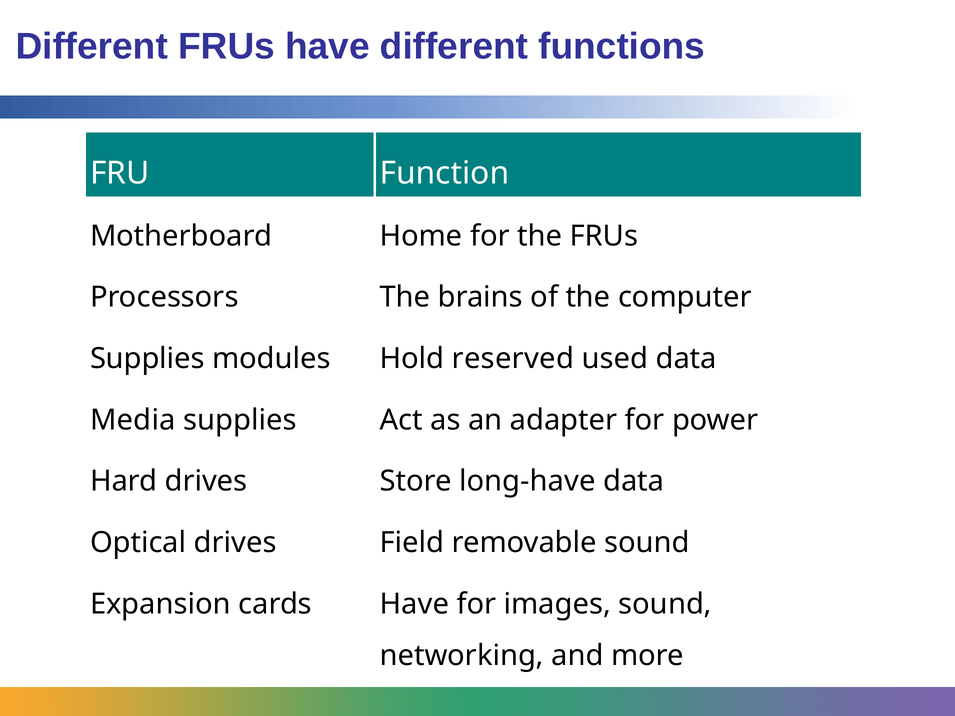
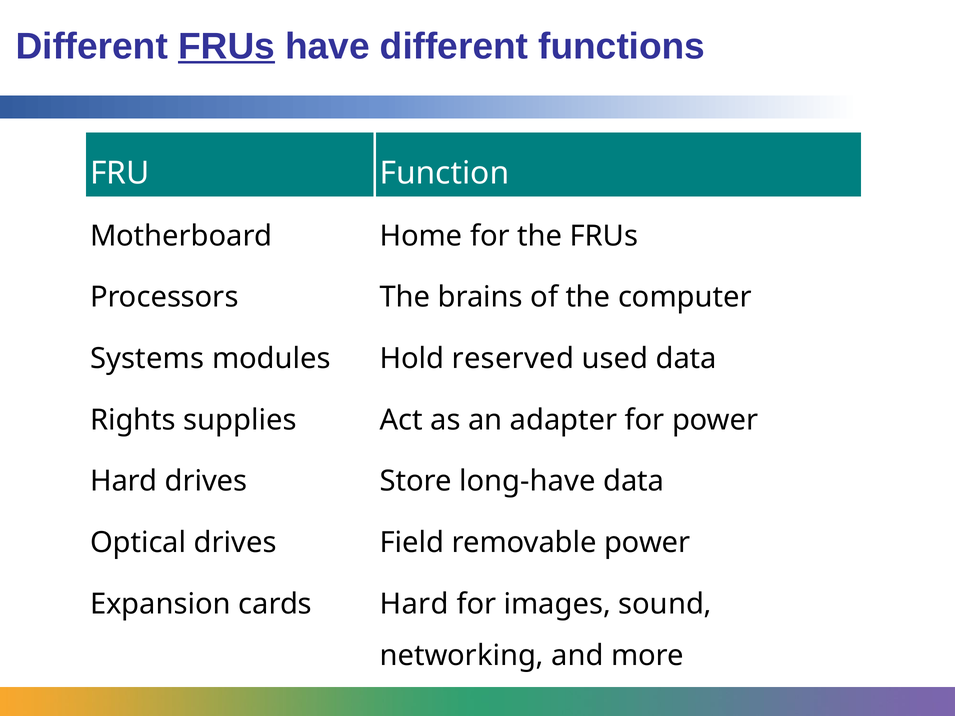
FRUs at (227, 46) underline: none -> present
Supplies at (147, 359): Supplies -> Systems
Media: Media -> Rights
removable sound: sound -> power
cards Have: Have -> Hard
